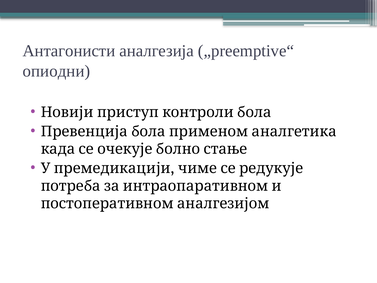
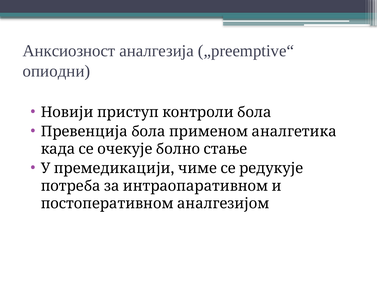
Антагонисти: Антагонисти -> Анксиозност
